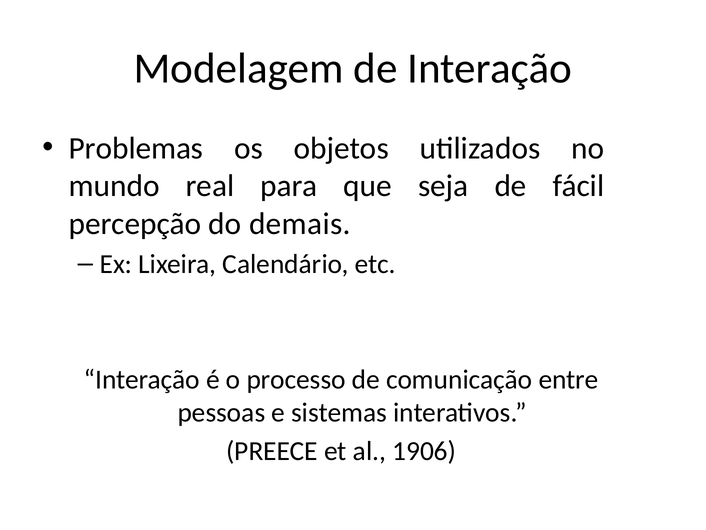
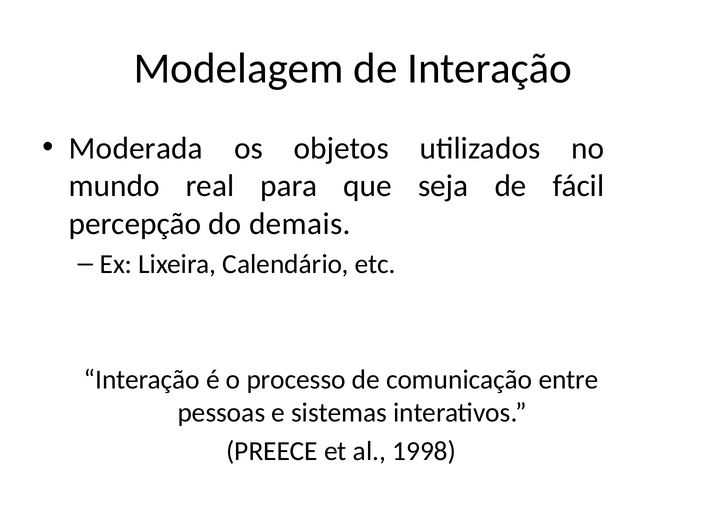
Problemas: Problemas -> Moderada
1906: 1906 -> 1998
